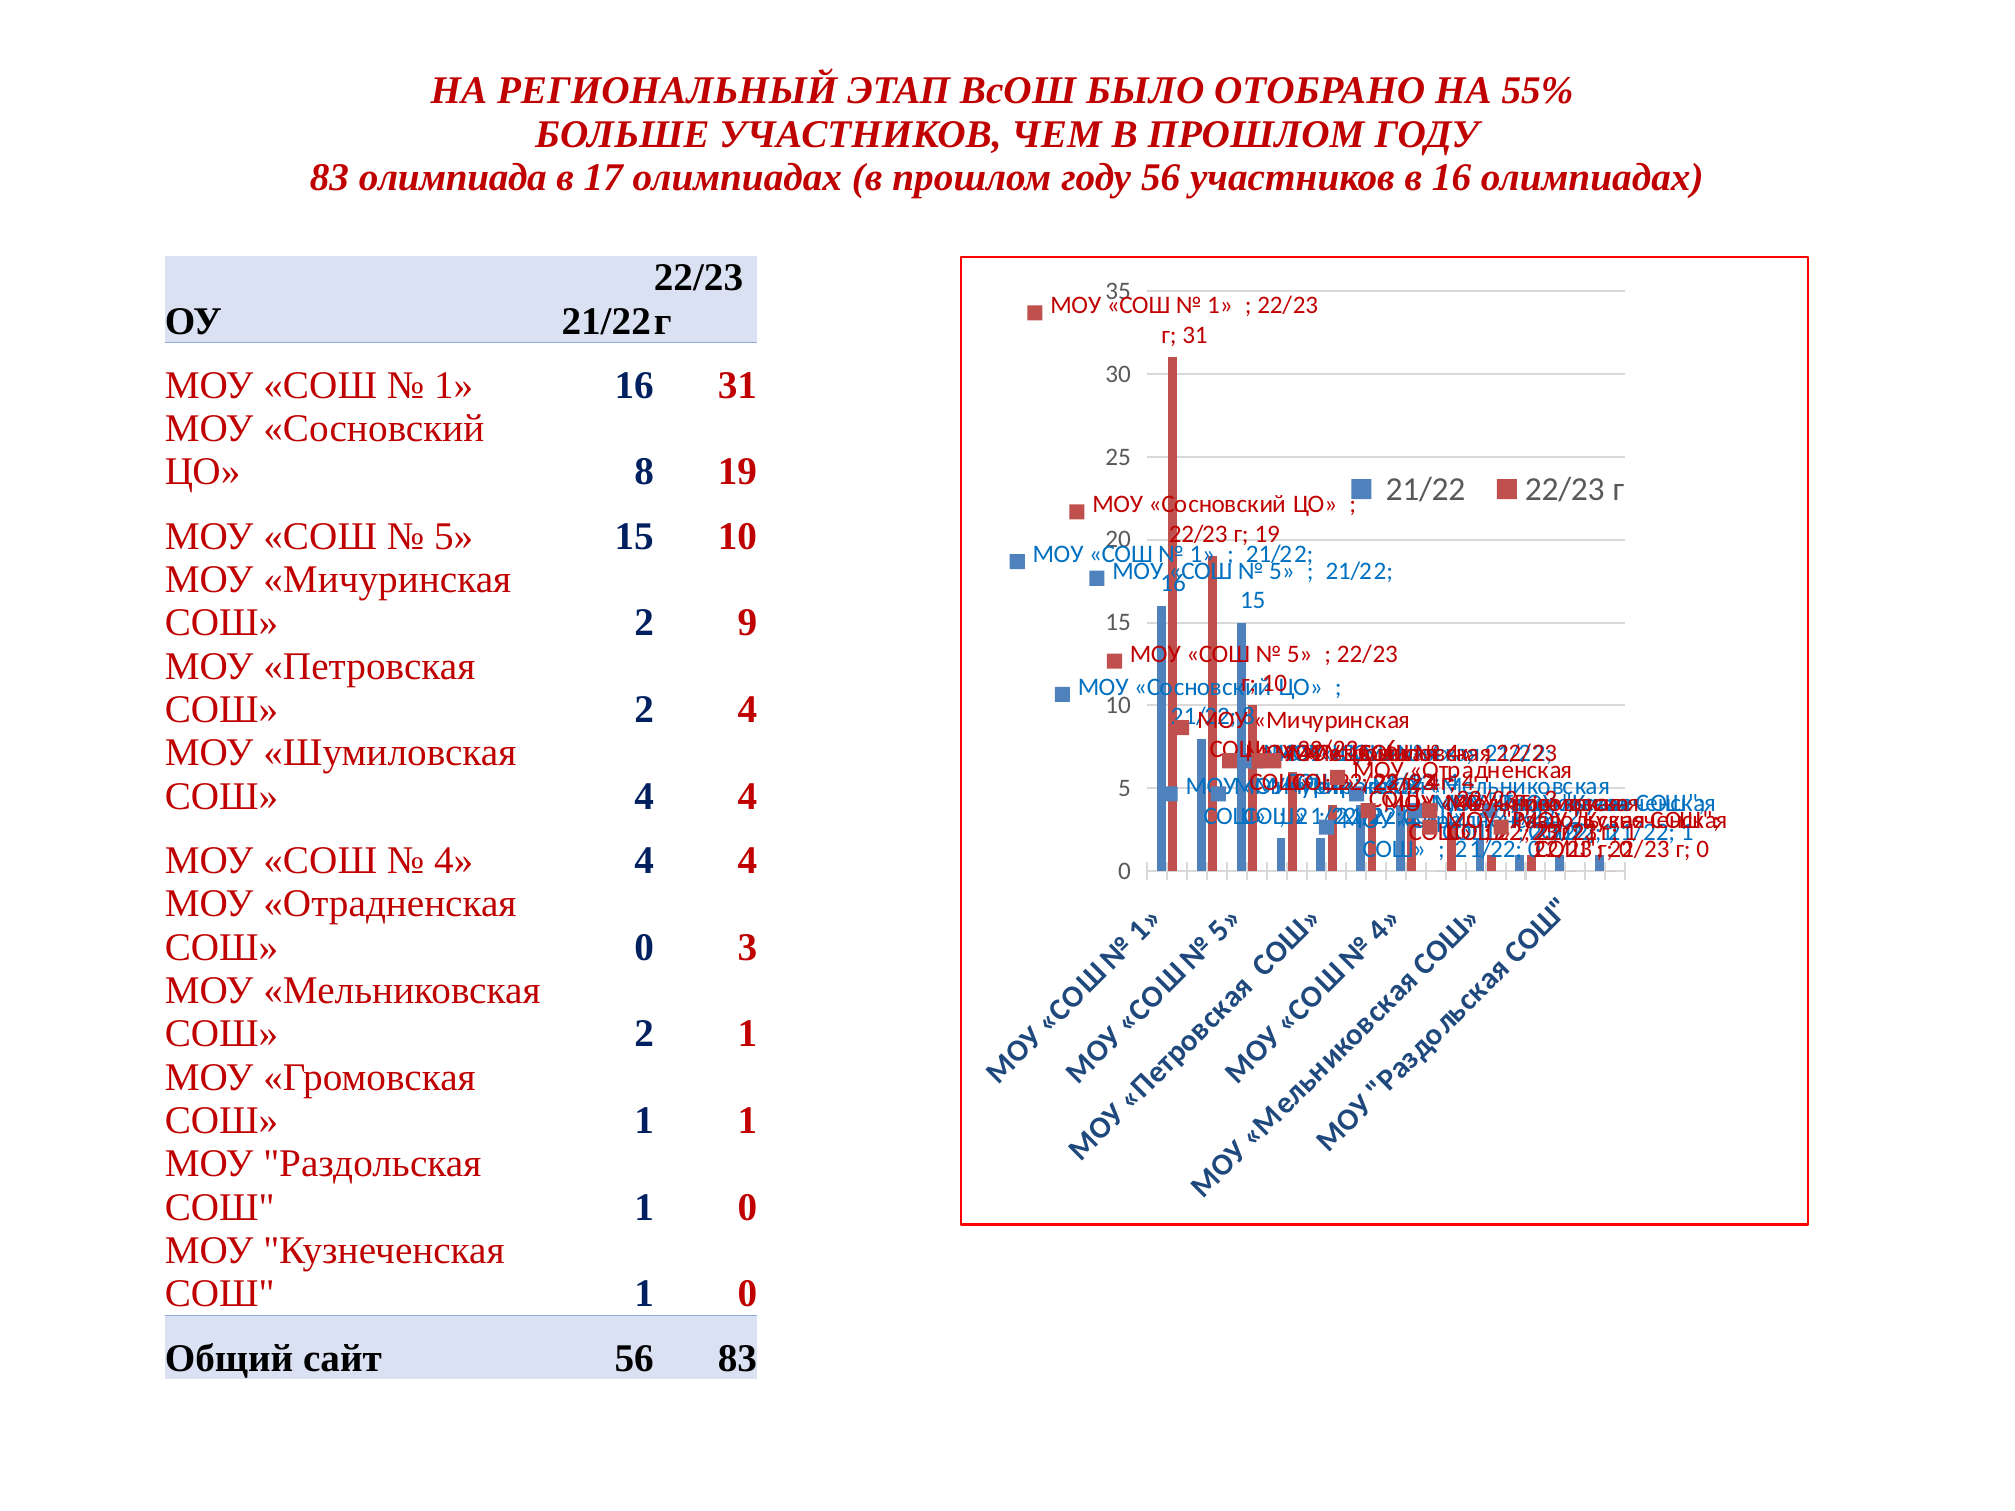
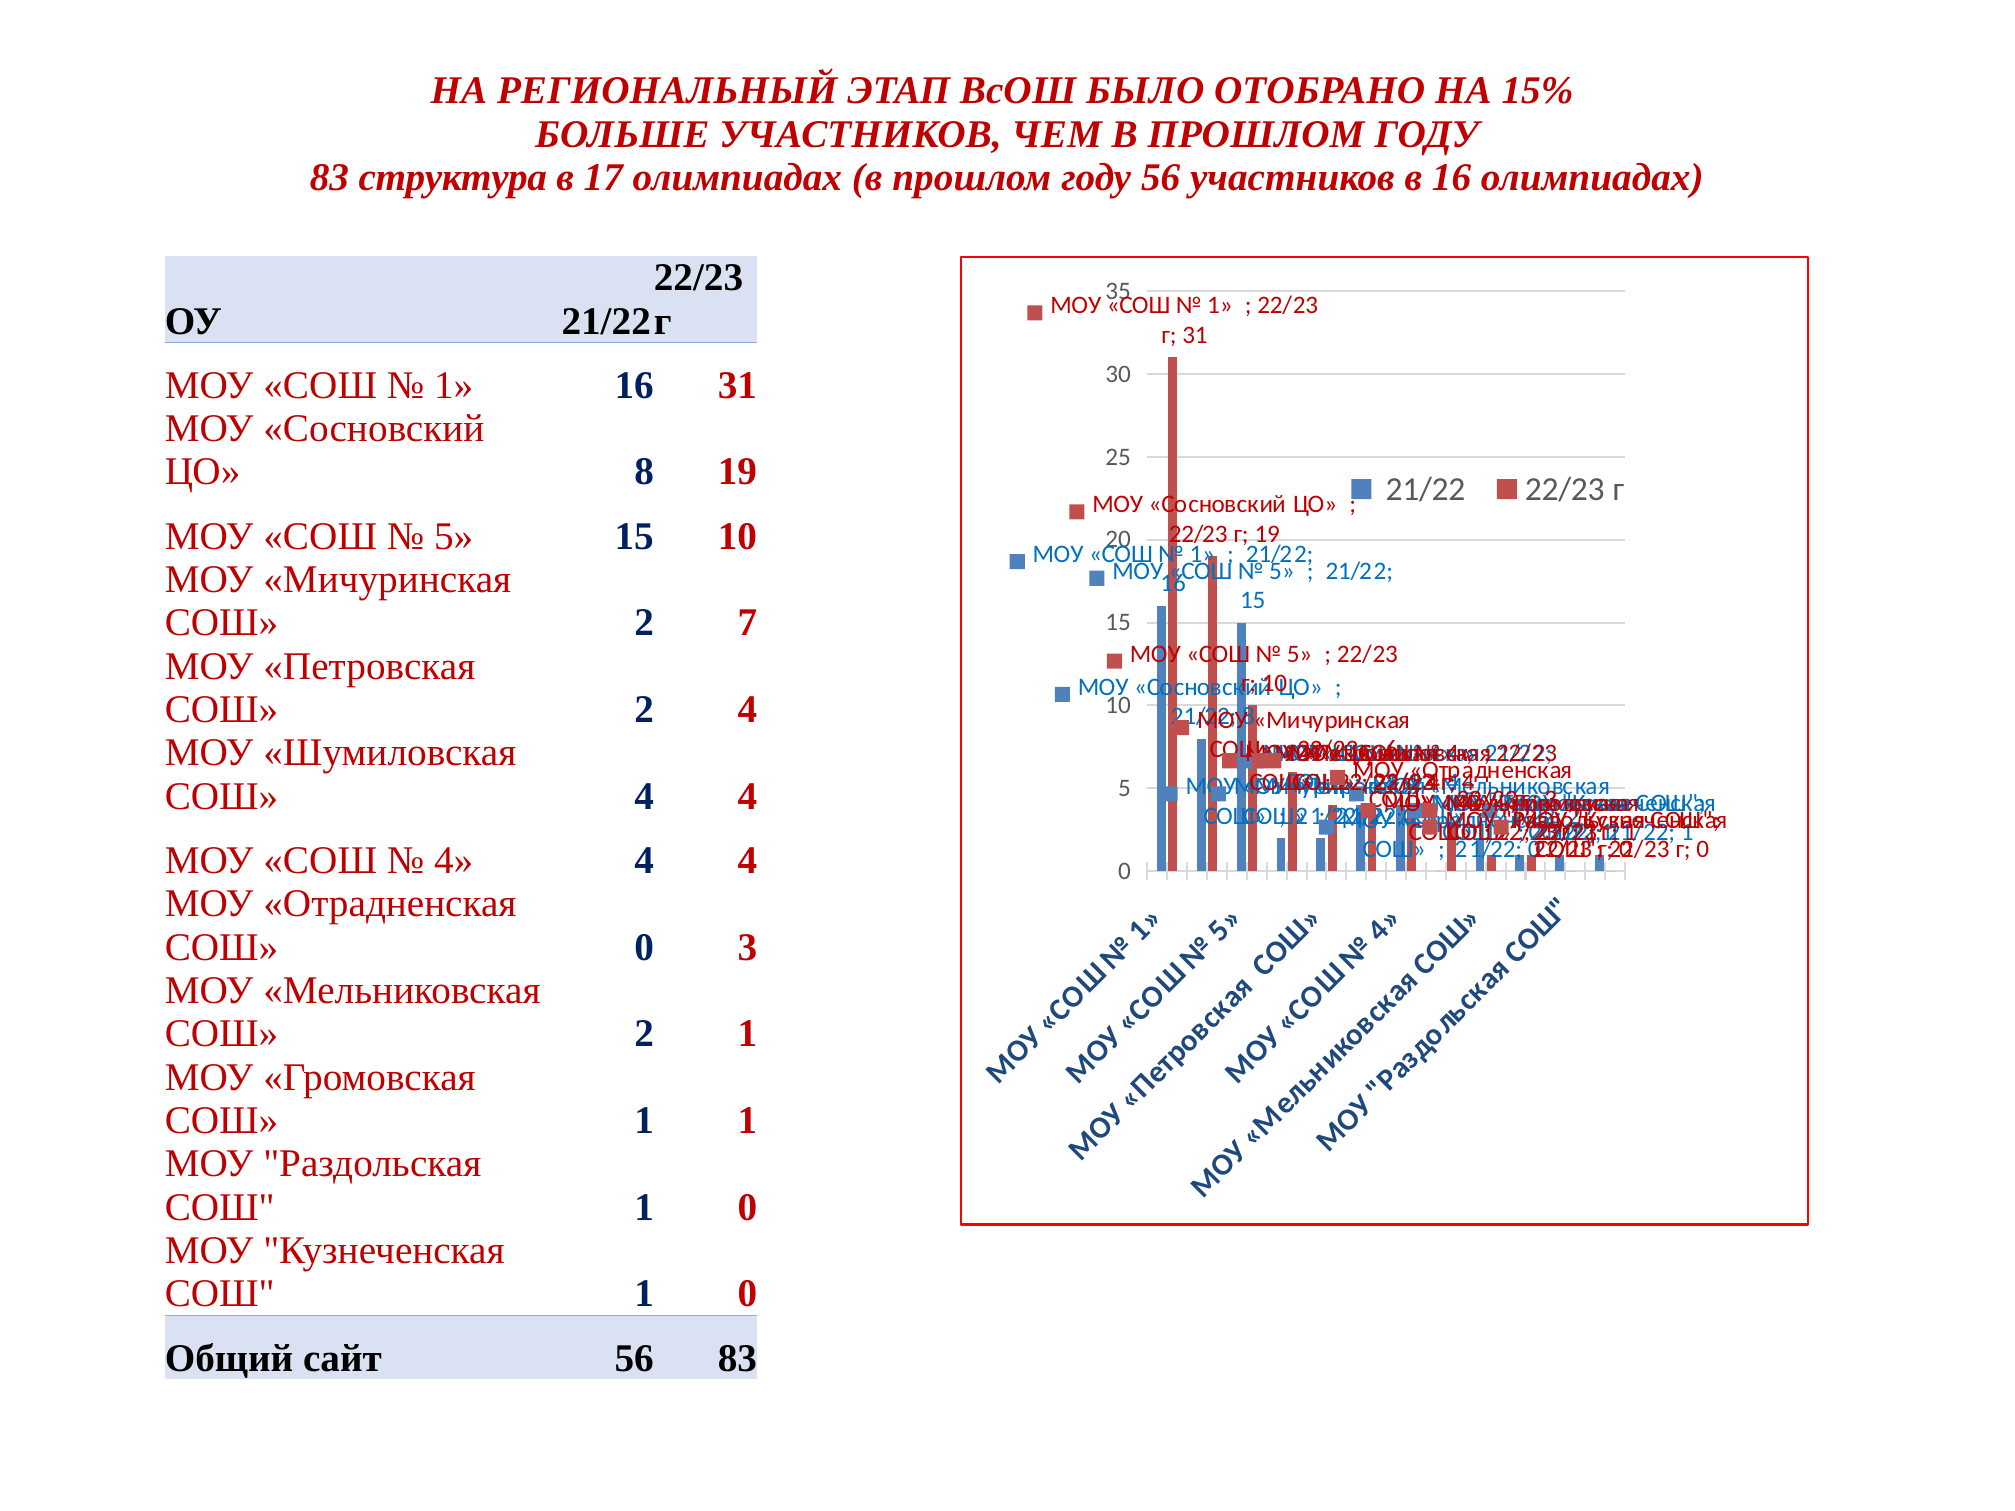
55%: 55% -> 15%
олимпиада: олимпиада -> структура
9: 9 -> 7
